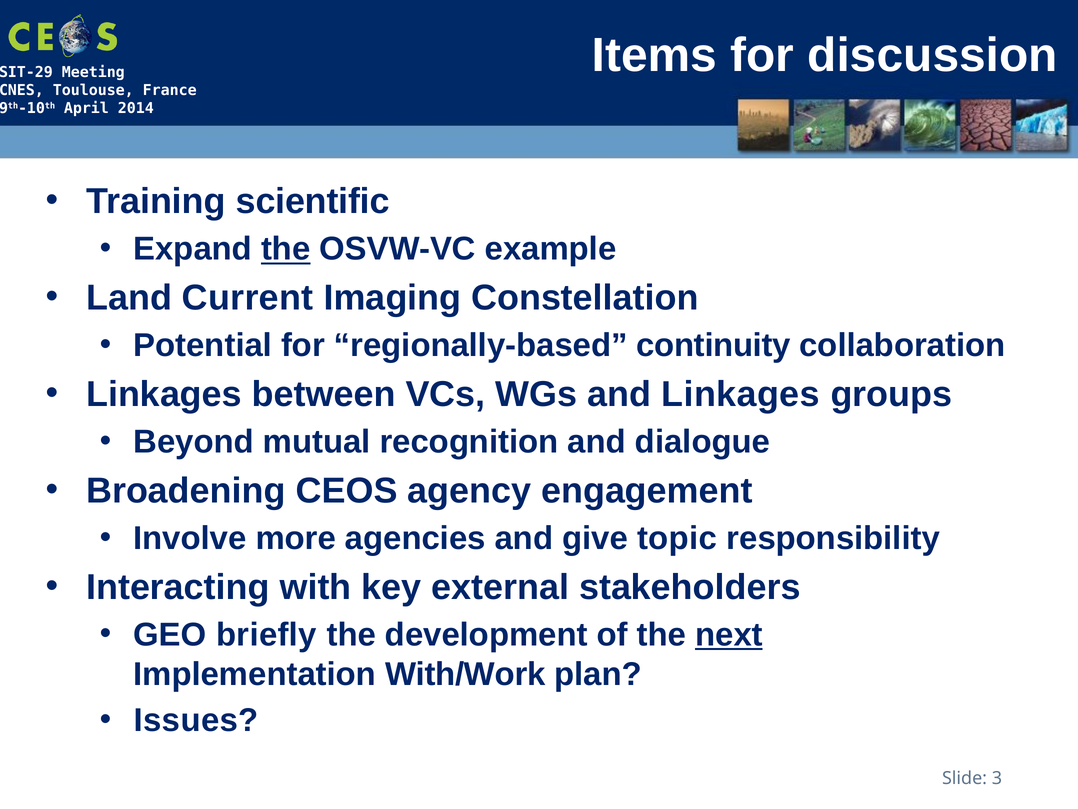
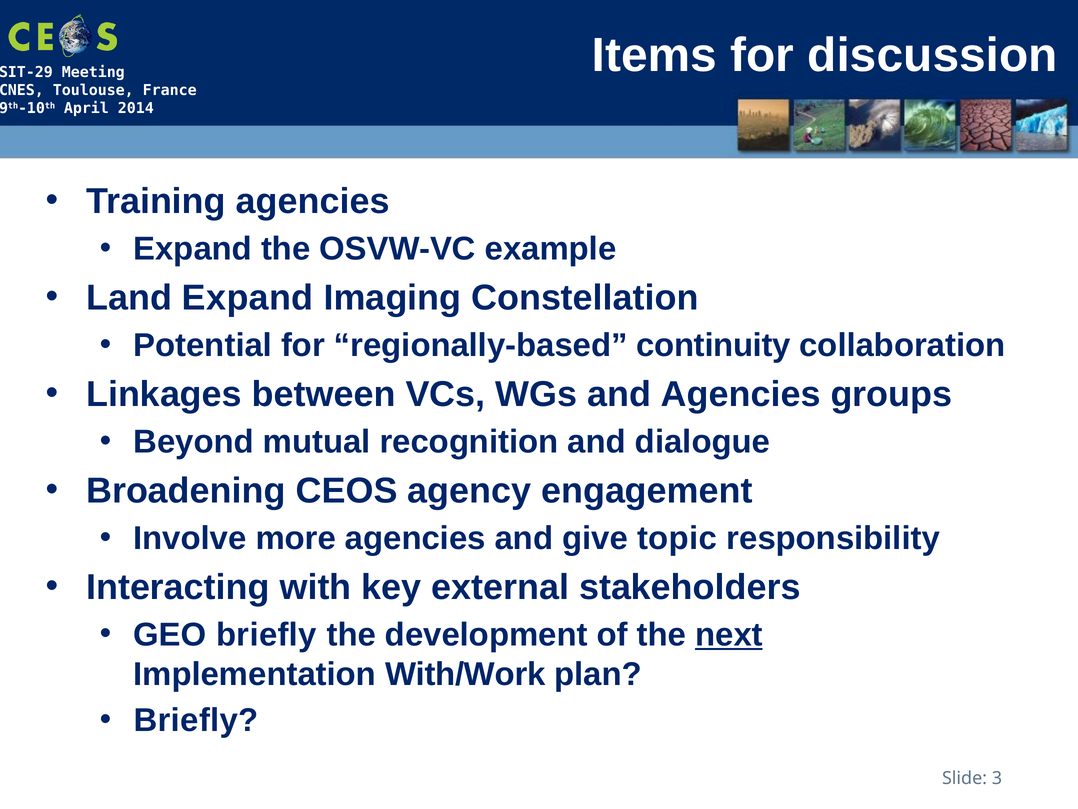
Training scientific: scientific -> agencies
the at (286, 249) underline: present -> none
Land Current: Current -> Expand
and Linkages: Linkages -> Agencies
Issues at (196, 720): Issues -> Briefly
